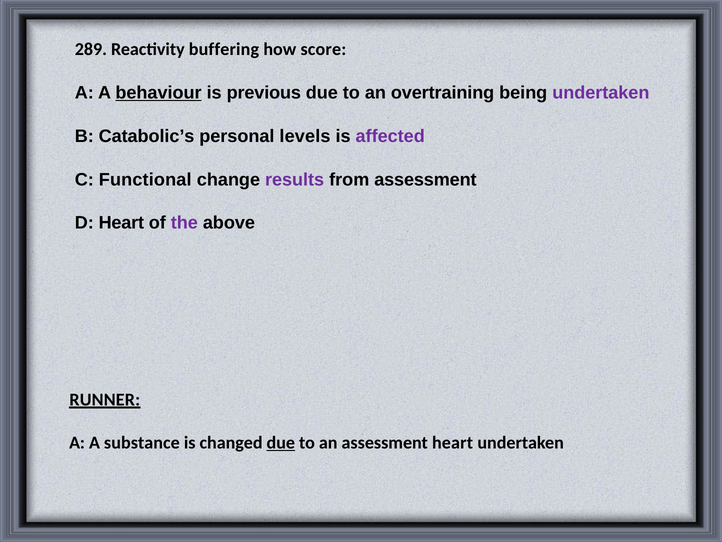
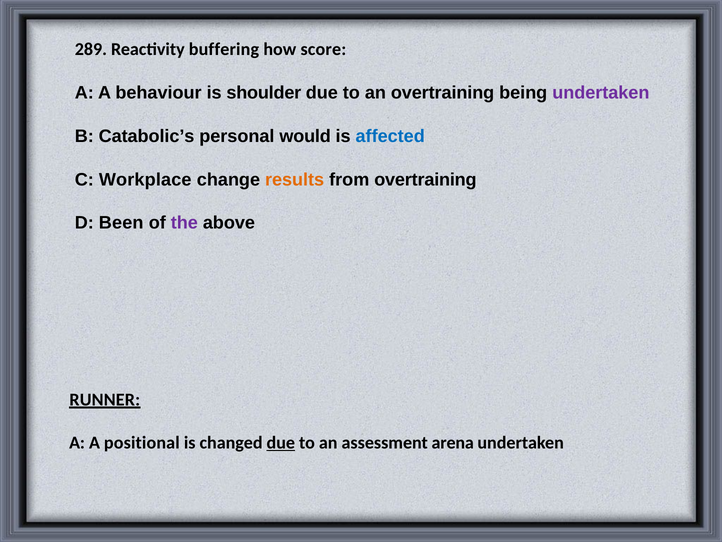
behaviour underline: present -> none
previous: previous -> shoulder
levels: levels -> would
affected colour: purple -> blue
Functional: Functional -> Workplace
results colour: purple -> orange
from assessment: assessment -> overtraining
D Heart: Heart -> Been
substance: substance -> positional
assessment heart: heart -> arena
